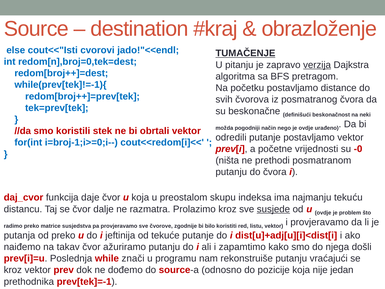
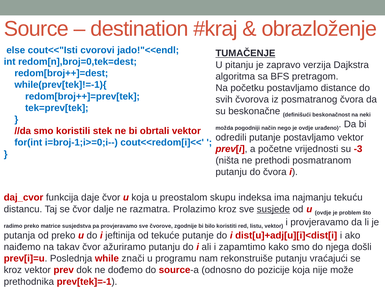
verzija underline: present -> none
-0: -0 -> -3
jedan: jedan -> može
